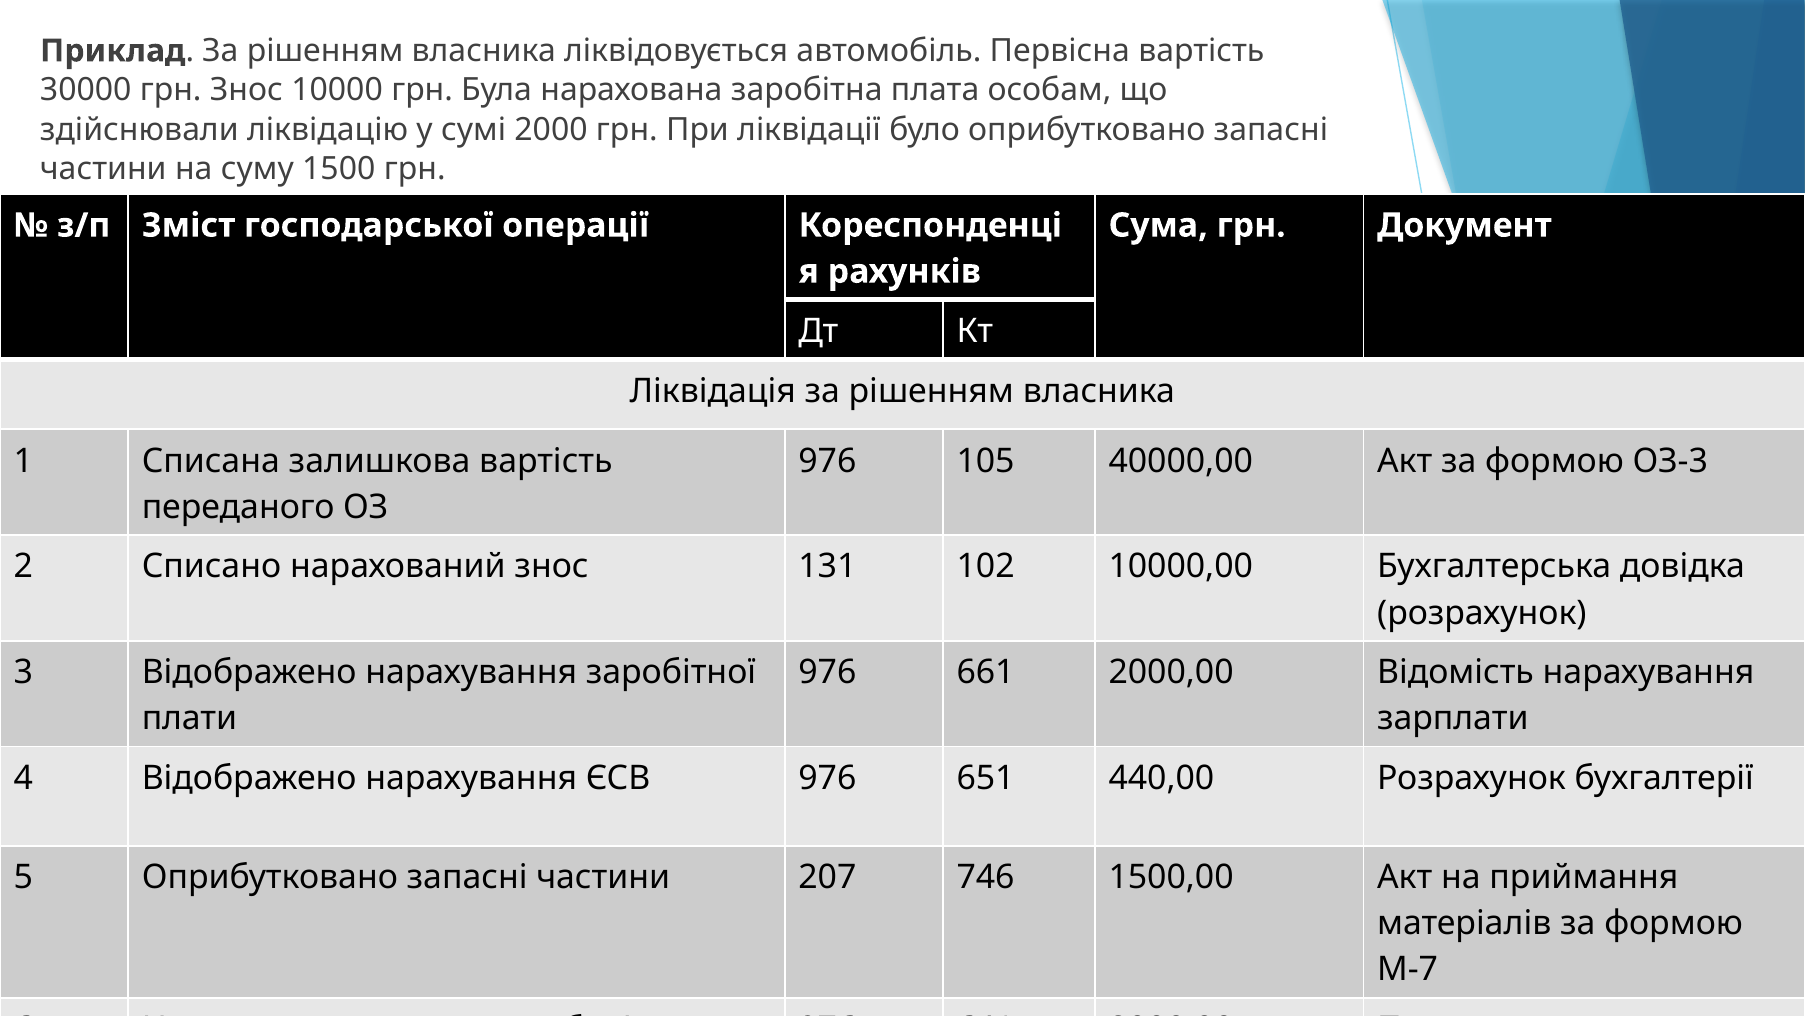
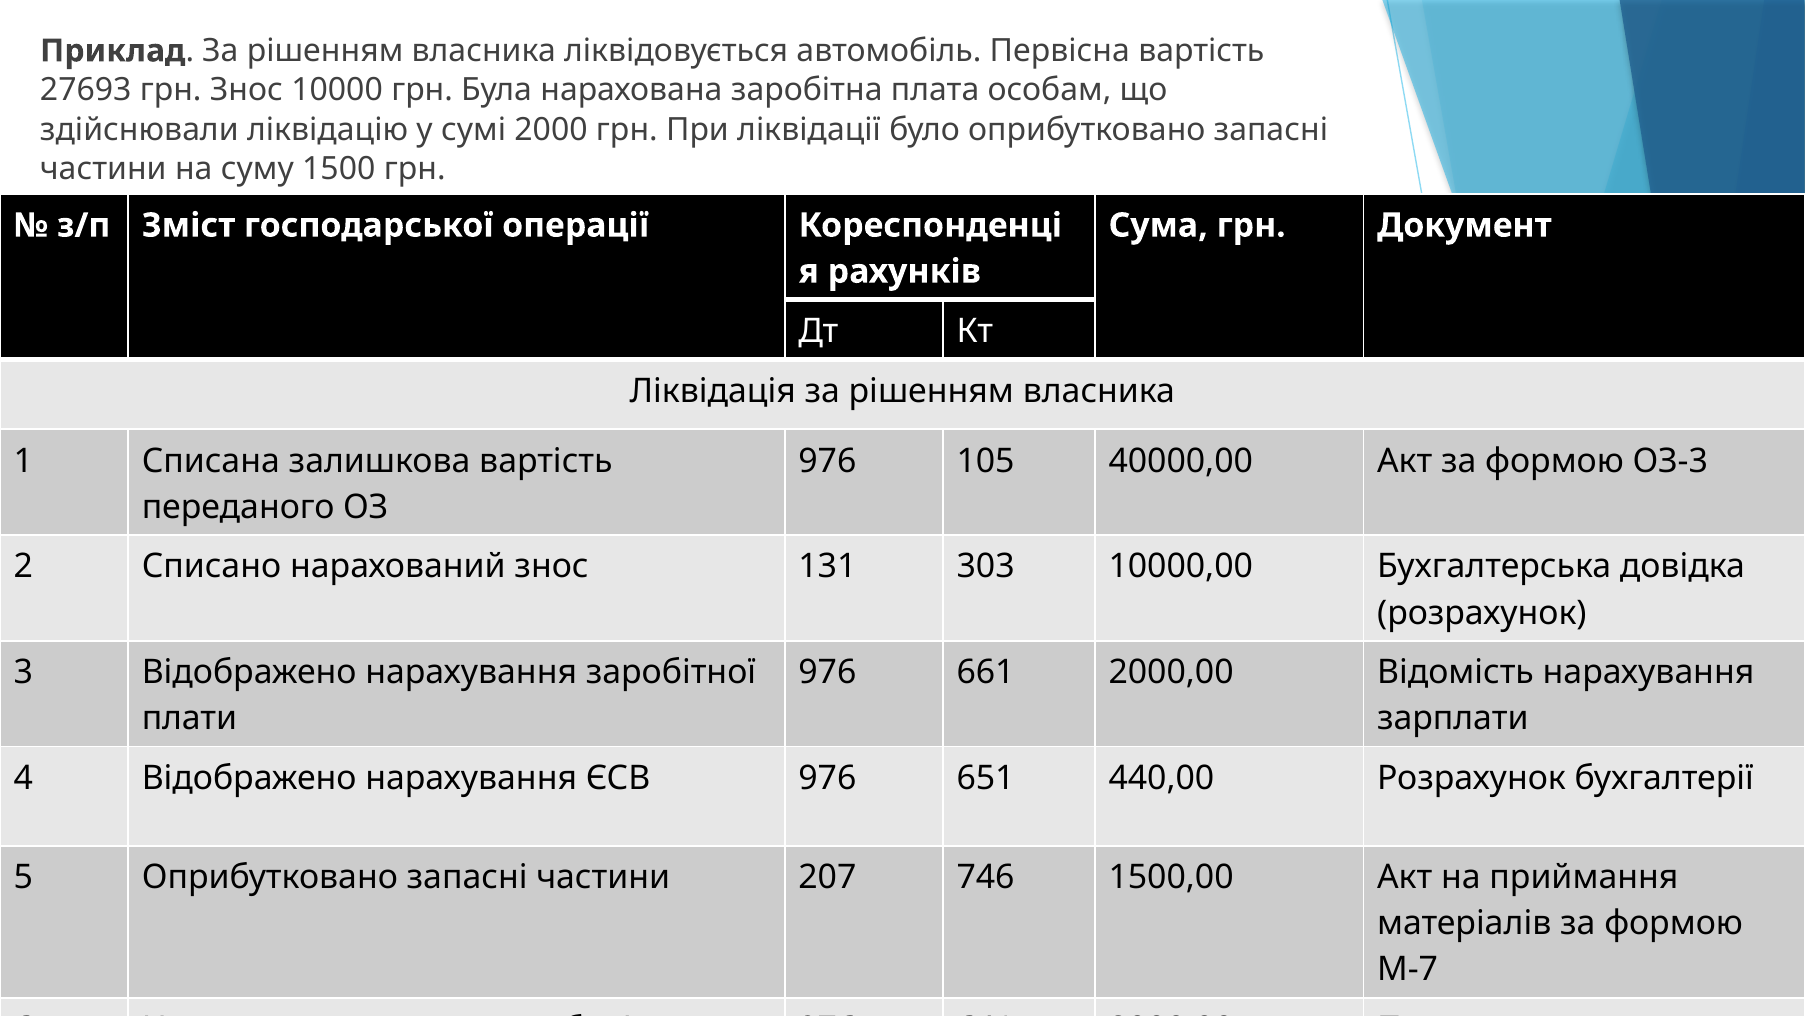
30000: 30000 -> 27693
102: 102 -> 303
